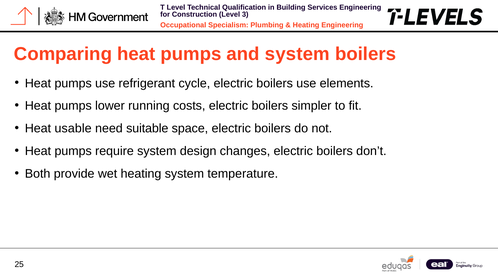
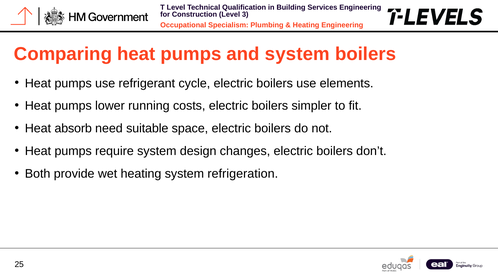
usable: usable -> absorb
temperature: temperature -> refrigeration
